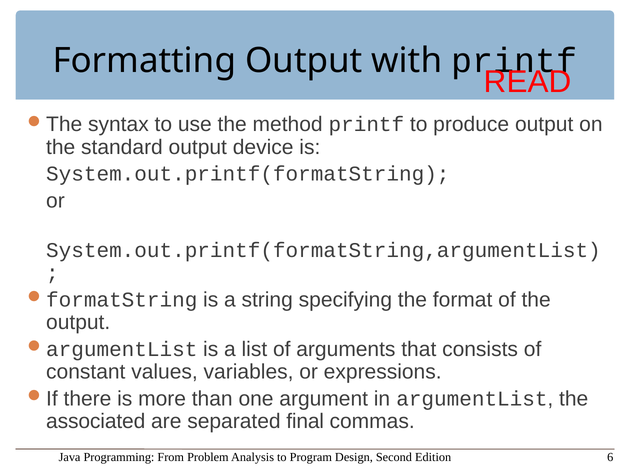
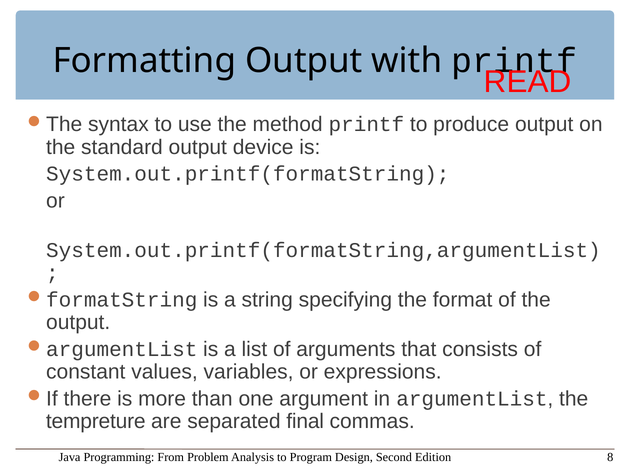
associated: associated -> tempreture
6: 6 -> 8
